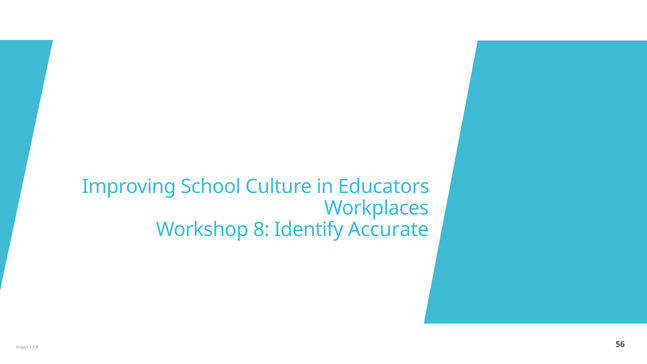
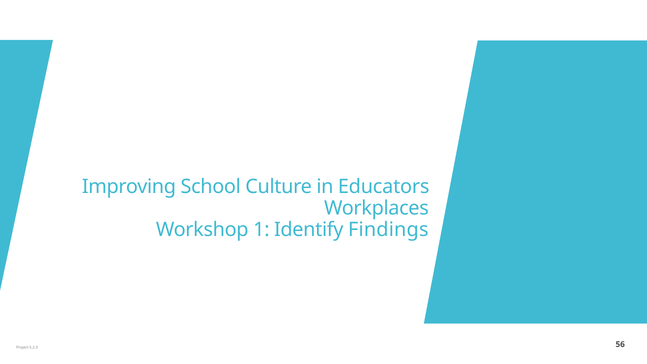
8: 8 -> 1
Accurate: Accurate -> Findings
